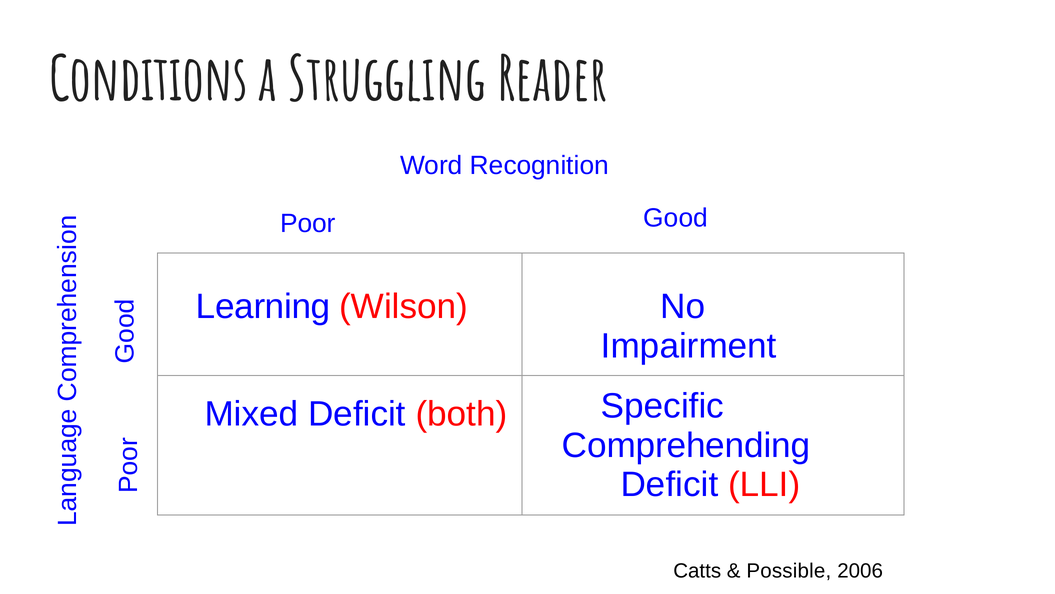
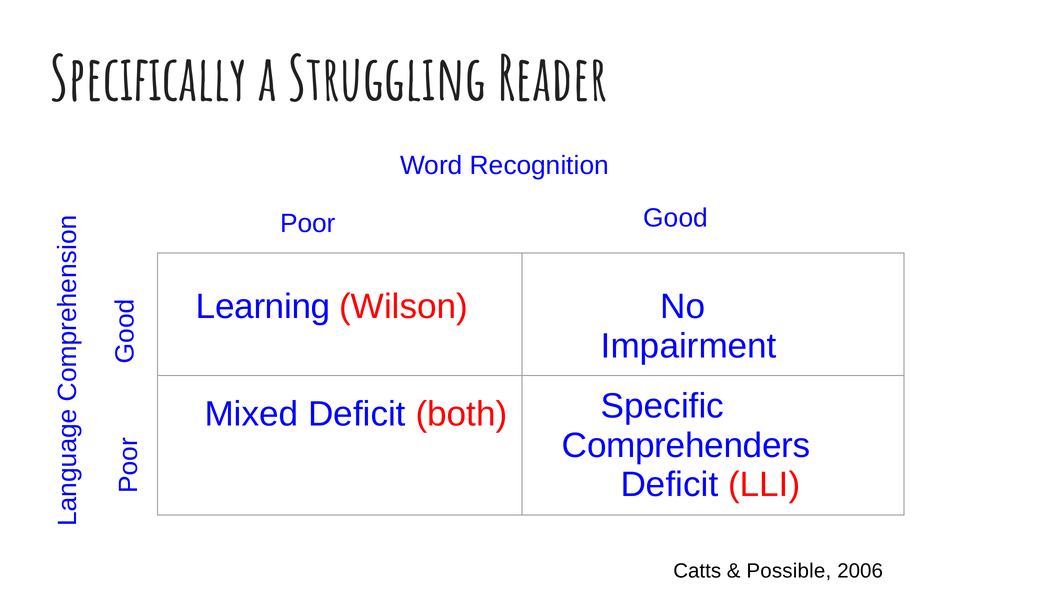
Conditions: Conditions -> Specifically
Comprehending: Comprehending -> Comprehenders
